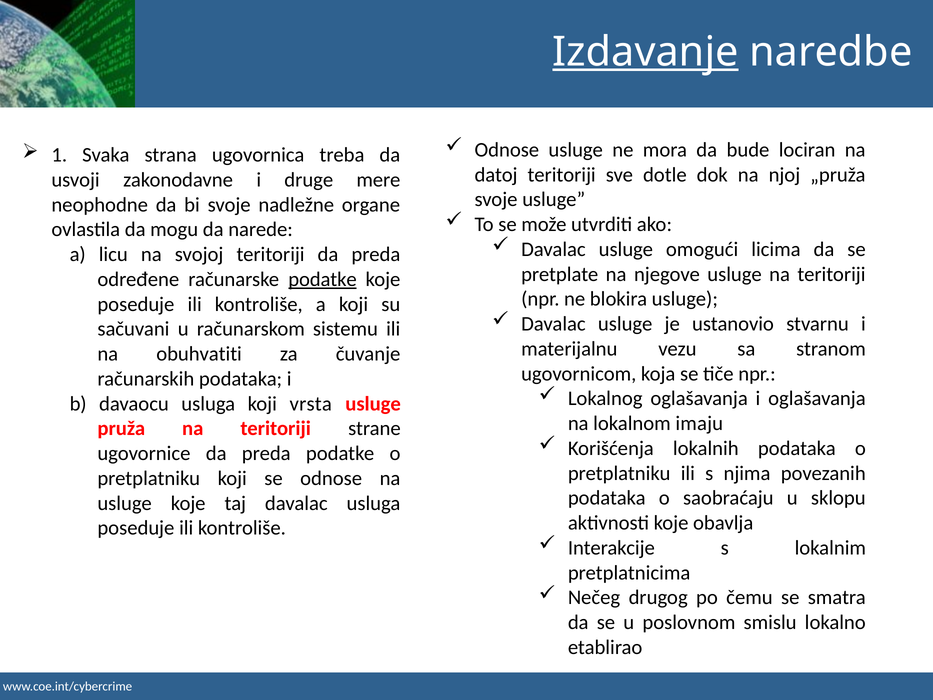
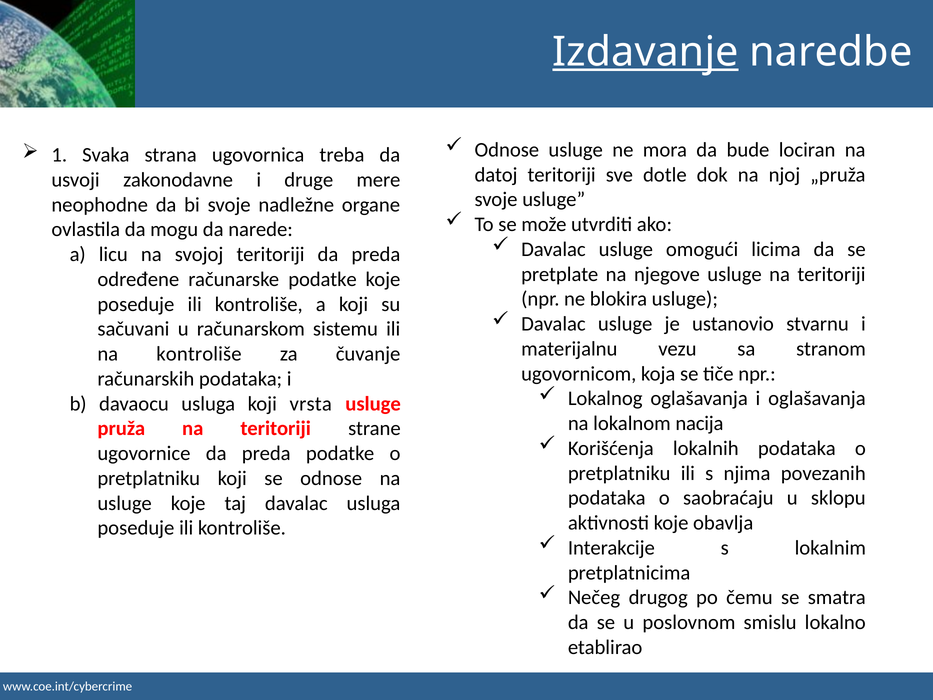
podatke at (323, 279) underline: present -> none
na obuhvatiti: obuhvatiti -> kontroliše
imaju: imaju -> nacija
